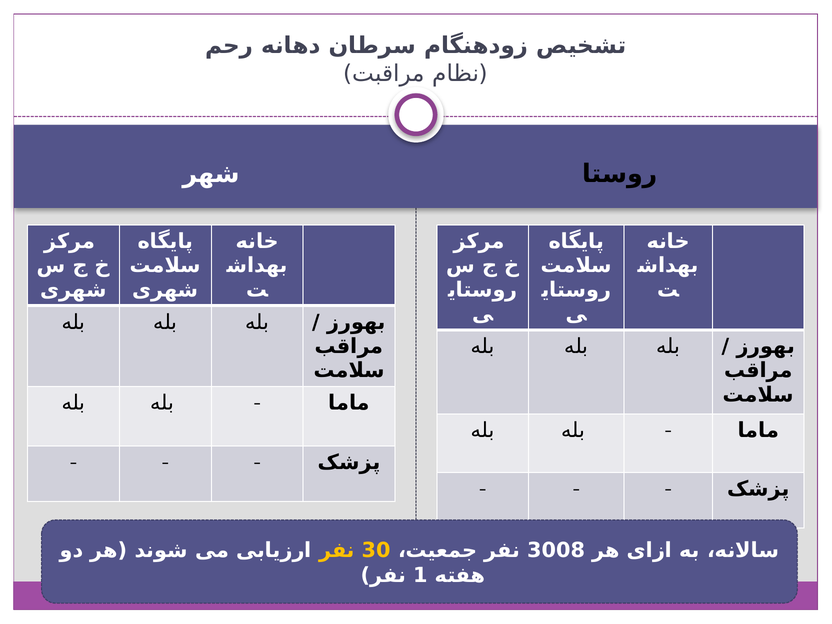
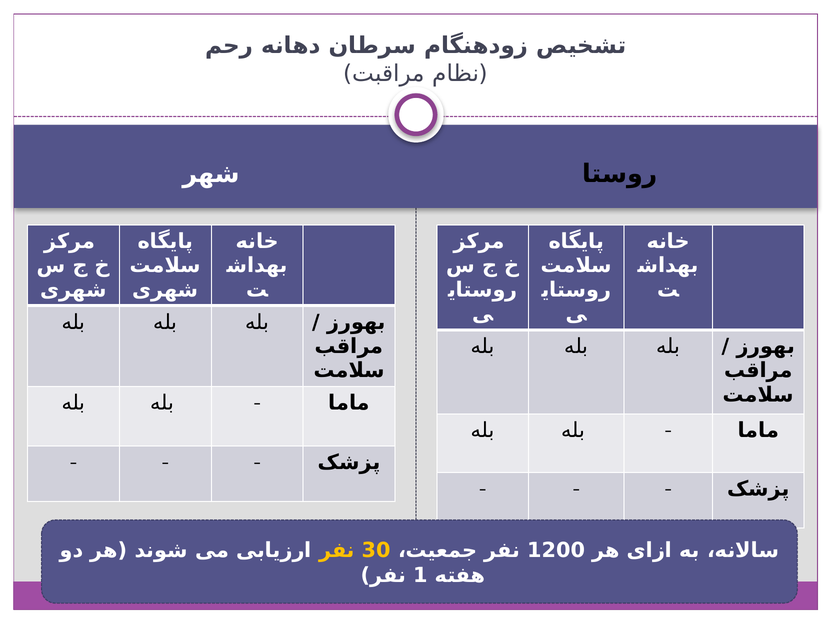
3008: 3008 -> 1200
